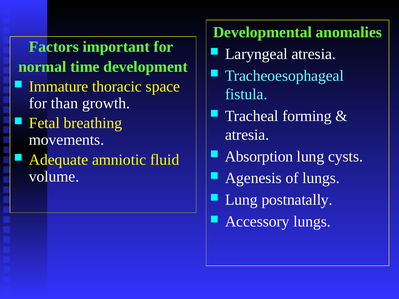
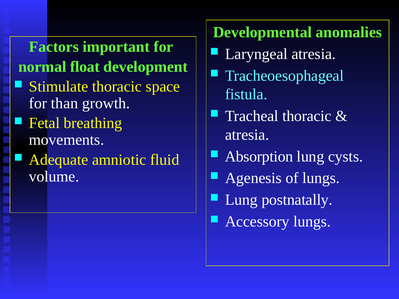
time: time -> float
Immature: Immature -> Stimulate
Tracheal forming: forming -> thoracic
